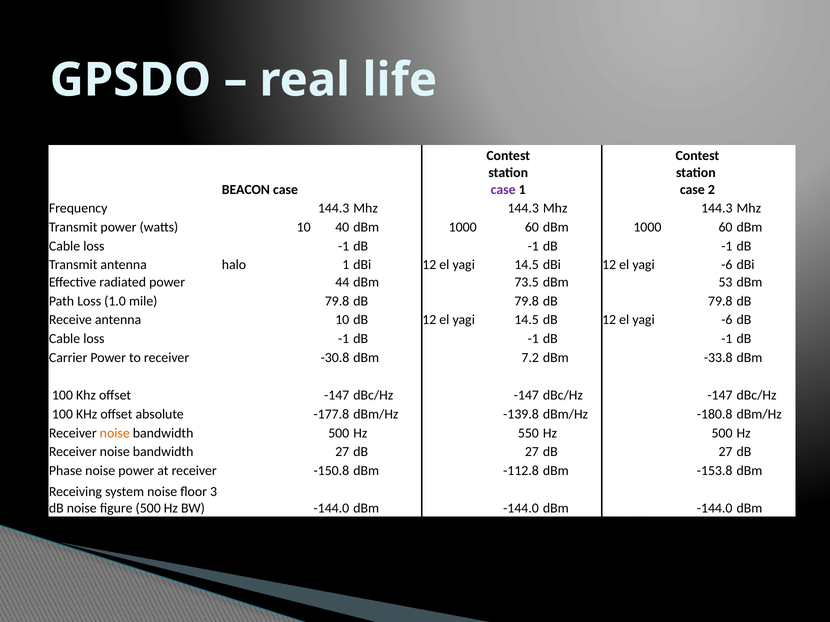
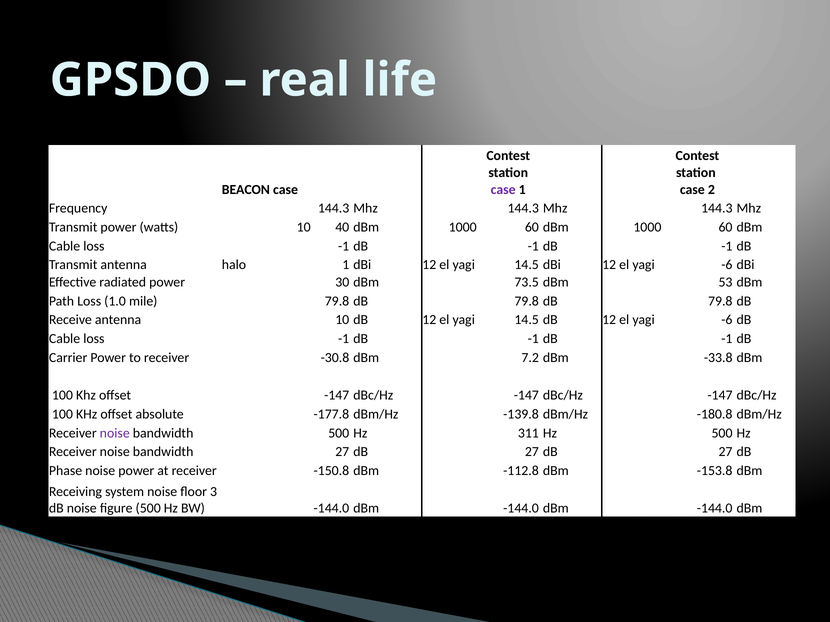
44: 44 -> 30
noise at (115, 433) colour: orange -> purple
550: 550 -> 311
